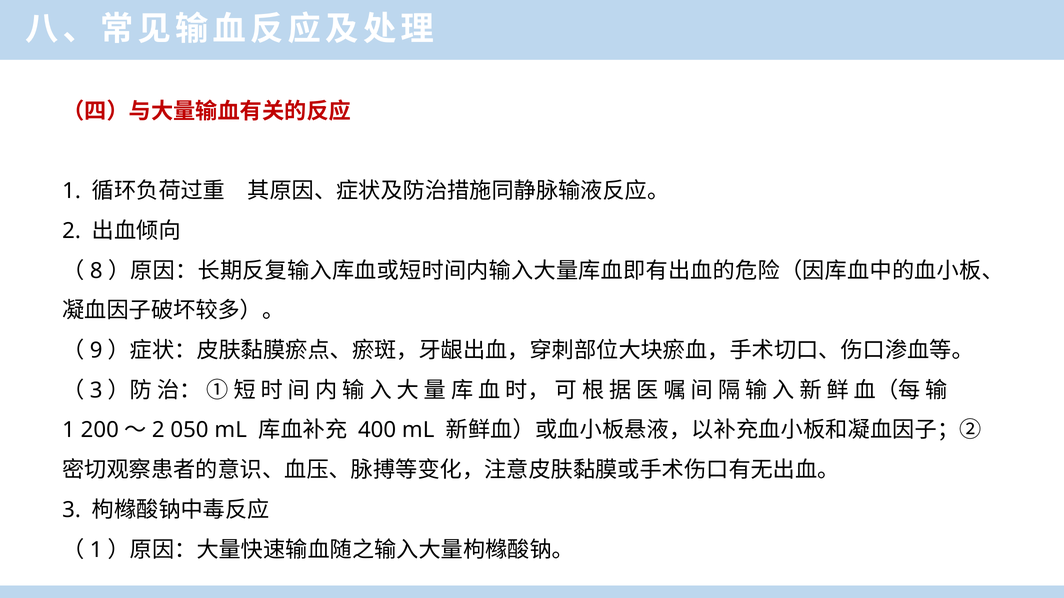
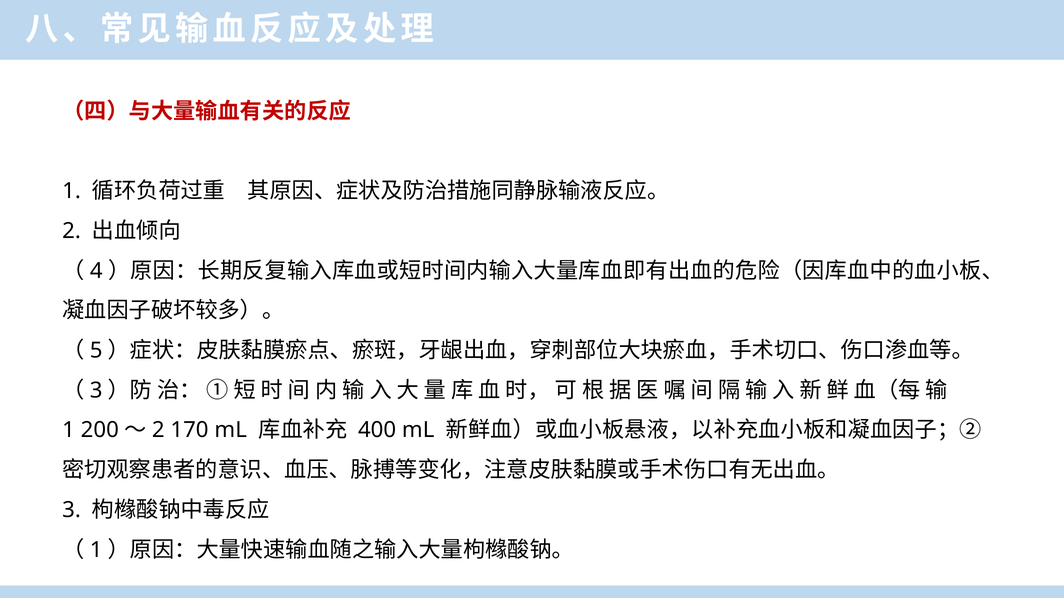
8: 8 -> 4
9: 9 -> 5
050: 050 -> 170
